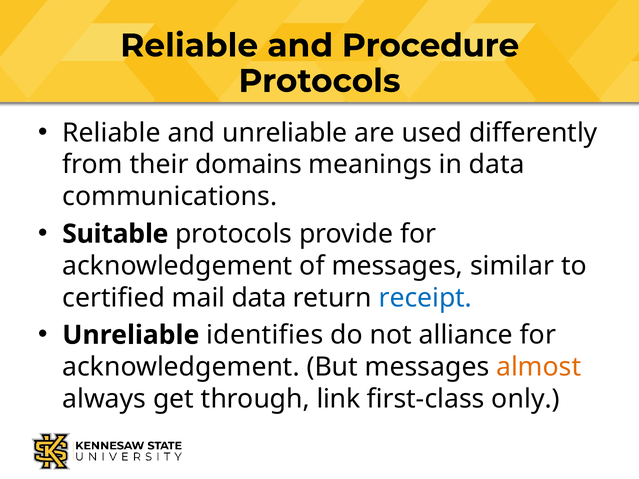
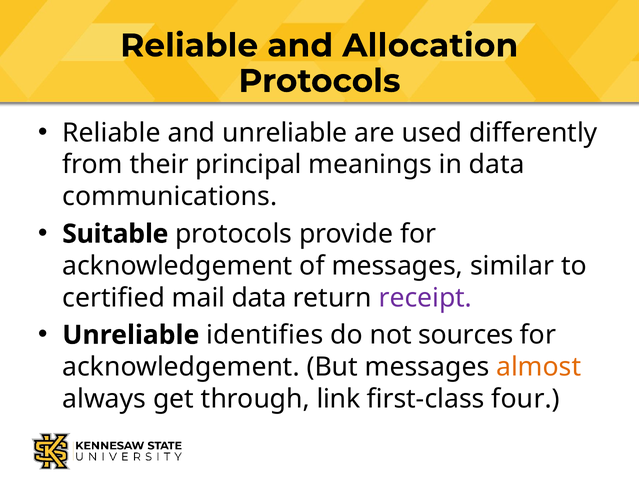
Procedure: Procedure -> Allocation
domains: domains -> principal
receipt colour: blue -> purple
alliance: alliance -> sources
only: only -> four
